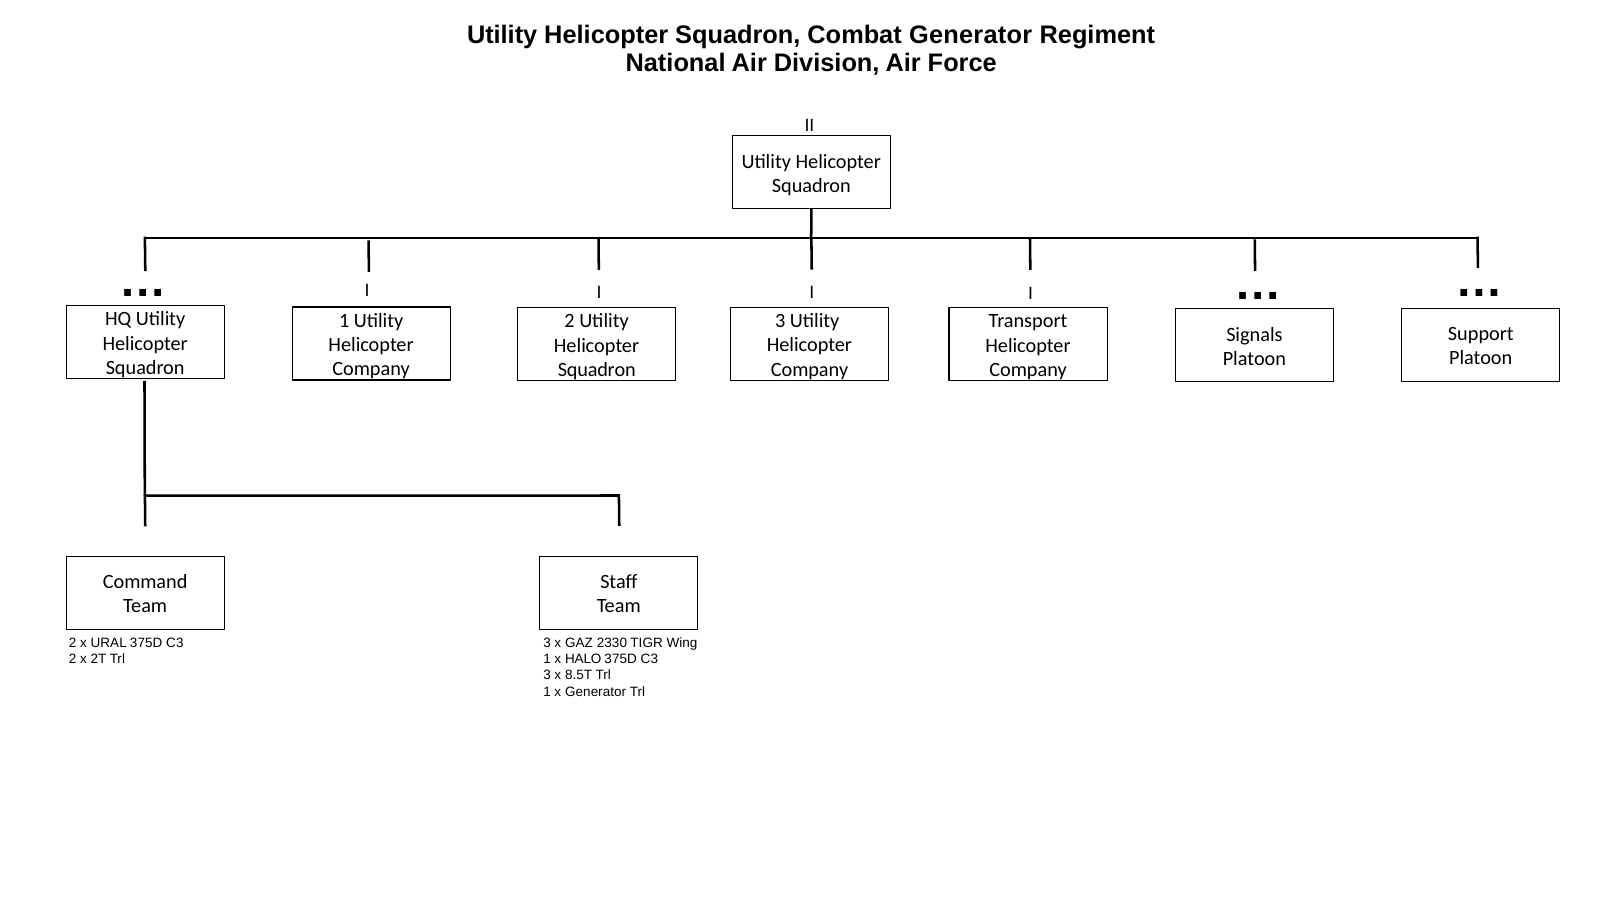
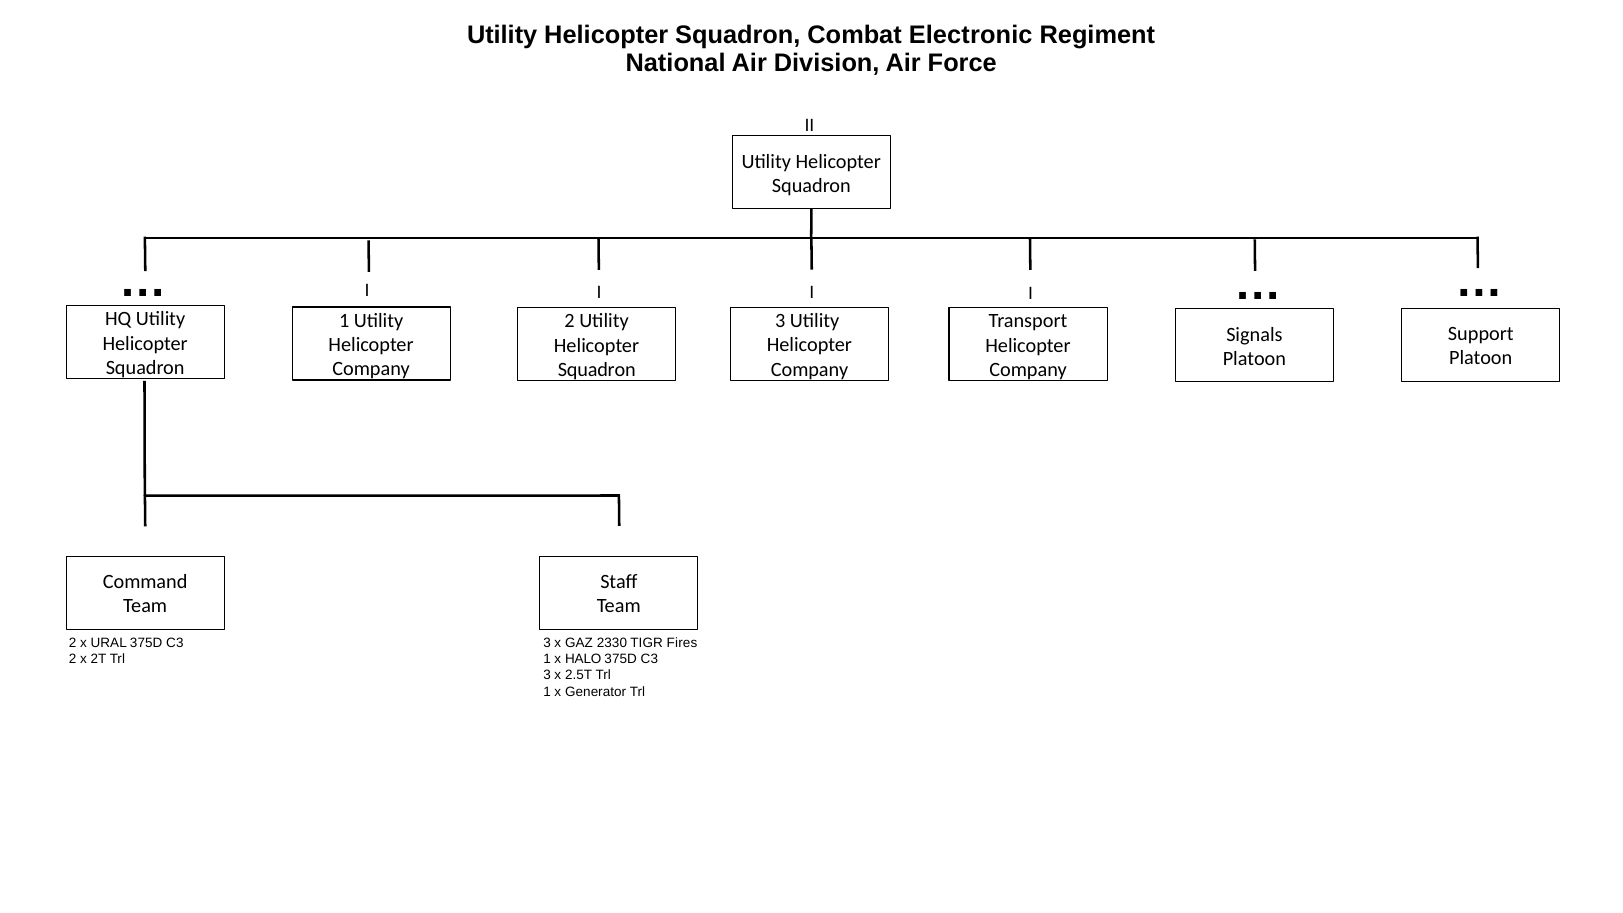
Combat Generator: Generator -> Electronic
Wing: Wing -> Fires
8.5T: 8.5T -> 2.5T
